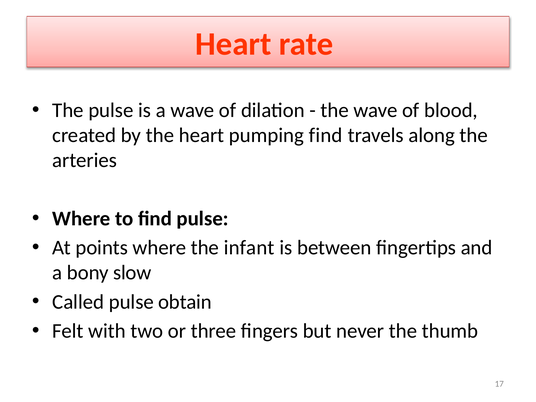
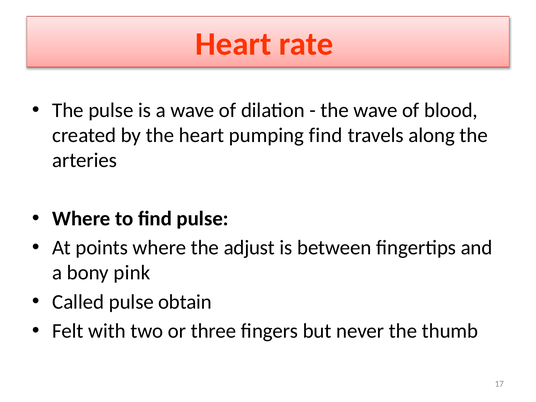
infant: infant -> adjust
slow: slow -> pink
